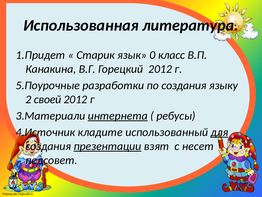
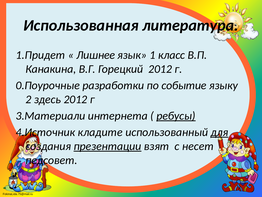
Старик: Старик -> Лишнее
0: 0 -> 1
5.Поурочные: 5.Поурочные -> 0.Поурочные
по создания: создания -> событие
своей: своей -> здесь
интернета underline: present -> none
ребусы underline: none -> present
